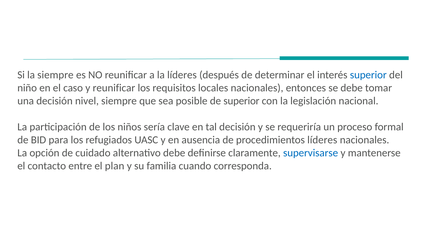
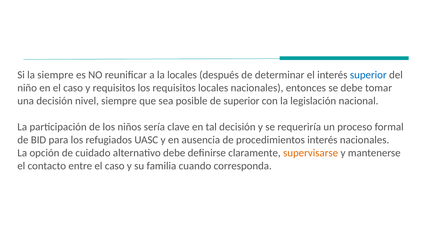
la líderes: líderes -> locales
y reunificar: reunificar -> requisitos
procedimientos líderes: líderes -> interés
supervisarse colour: blue -> orange
entre el plan: plan -> caso
